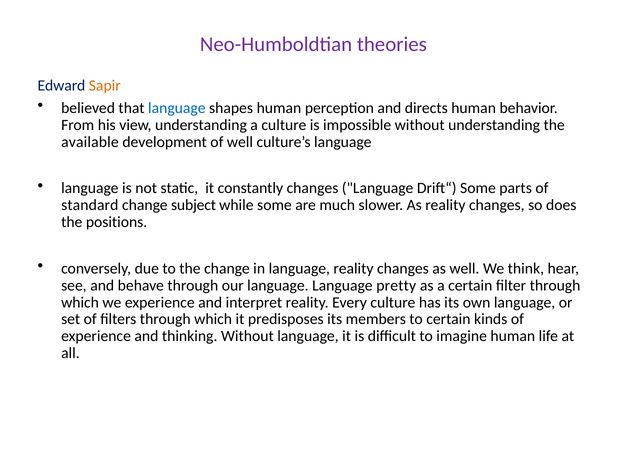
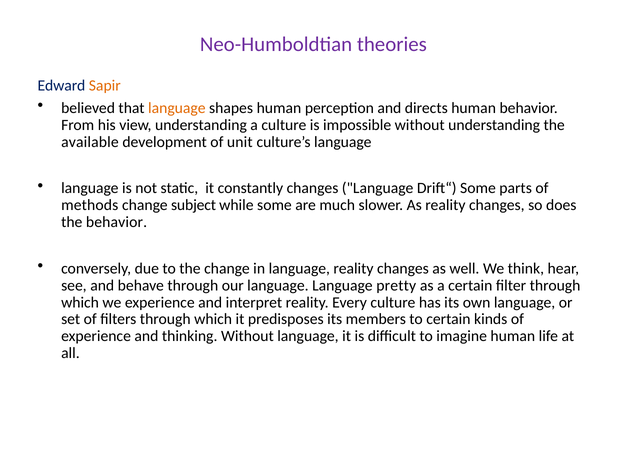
language at (177, 108) colour: blue -> orange
of well: well -> unit
standard: standard -> methods
the positions: positions -> behavior
